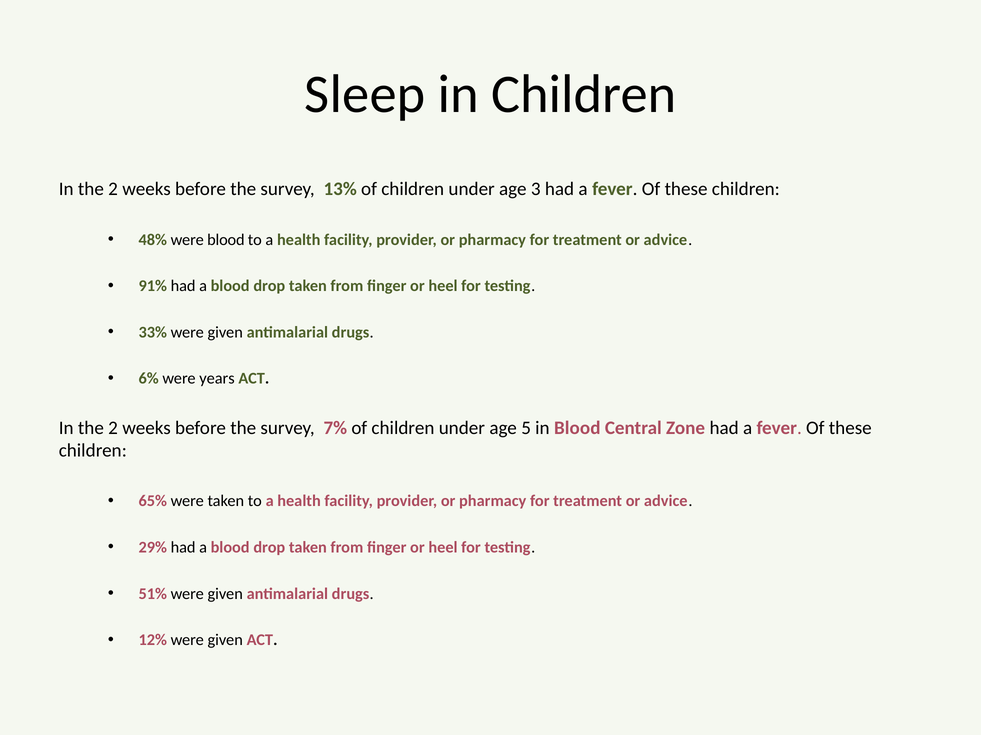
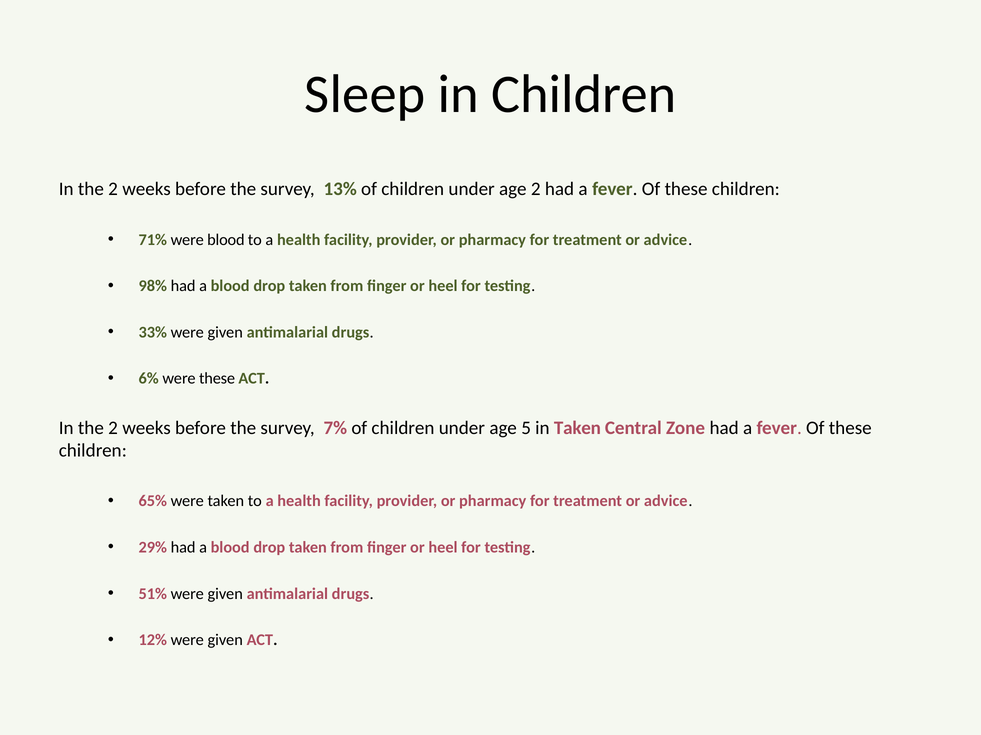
age 3: 3 -> 2
48%: 48% -> 71%
91%: 91% -> 98%
were years: years -> these
in Blood: Blood -> Taken
